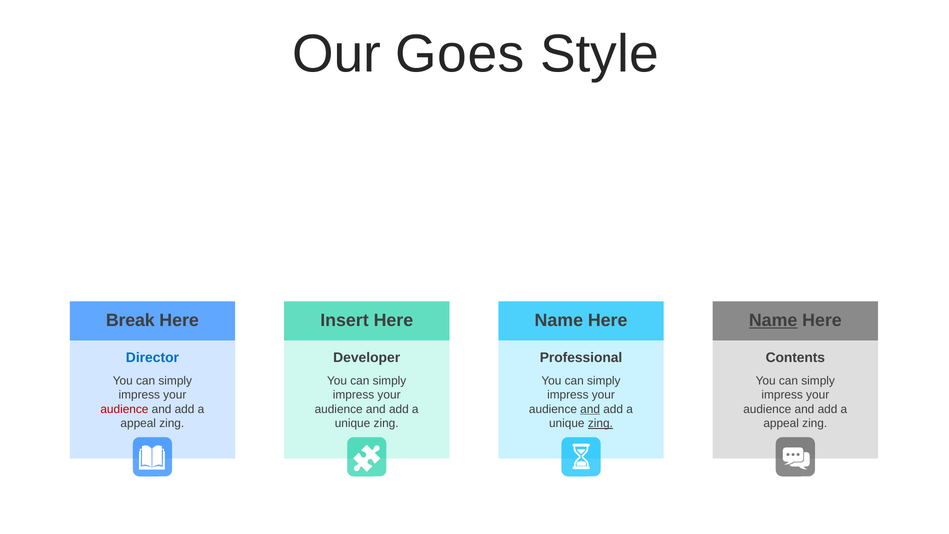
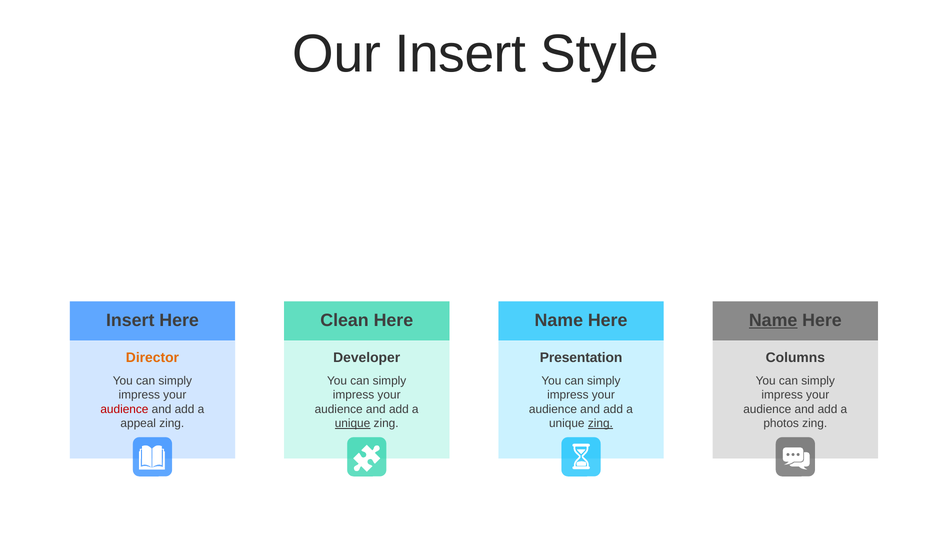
Our Goes: Goes -> Insert
Break at (130, 320): Break -> Insert
Insert: Insert -> Clean
Director colour: blue -> orange
Professional: Professional -> Presentation
Contents: Contents -> Columns
and at (590, 409) underline: present -> none
unique at (353, 423) underline: none -> present
appeal at (781, 423): appeal -> photos
